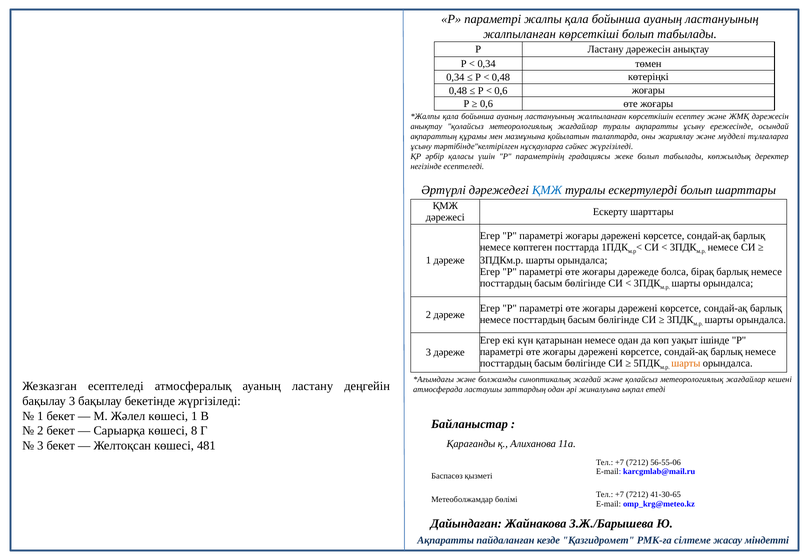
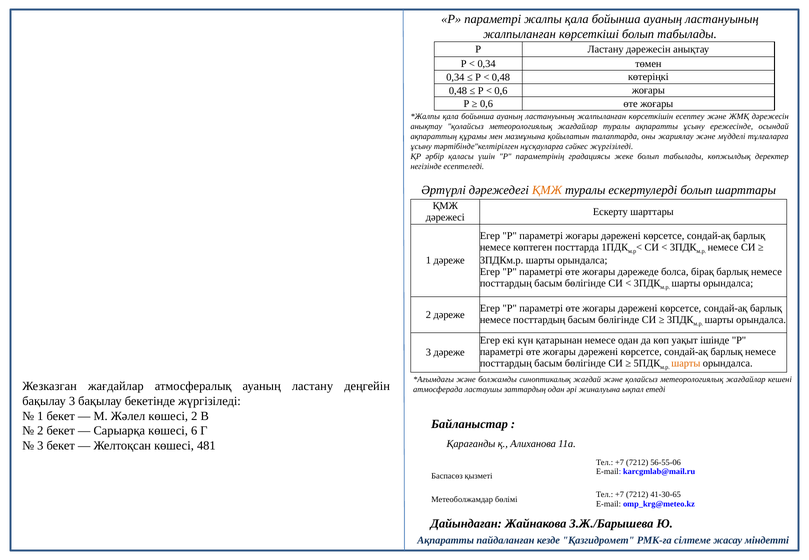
ҚМЖ at (547, 190) colour: blue -> orange
Жезказган есептеледі: есептеледі -> жағдайлар
көшесі 1: 1 -> 2
8: 8 -> 6
